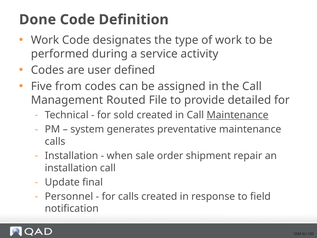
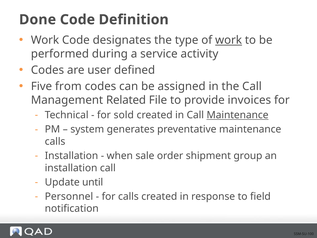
work at (229, 40) underline: none -> present
Routed: Routed -> Related
detailed: detailed -> invoices
repair: repair -> group
final: final -> until
